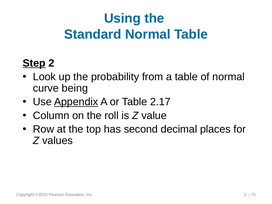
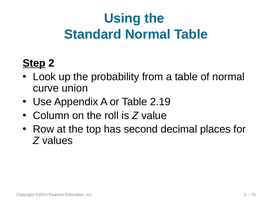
being: being -> union
Appendix underline: present -> none
2.17: 2.17 -> 2.19
